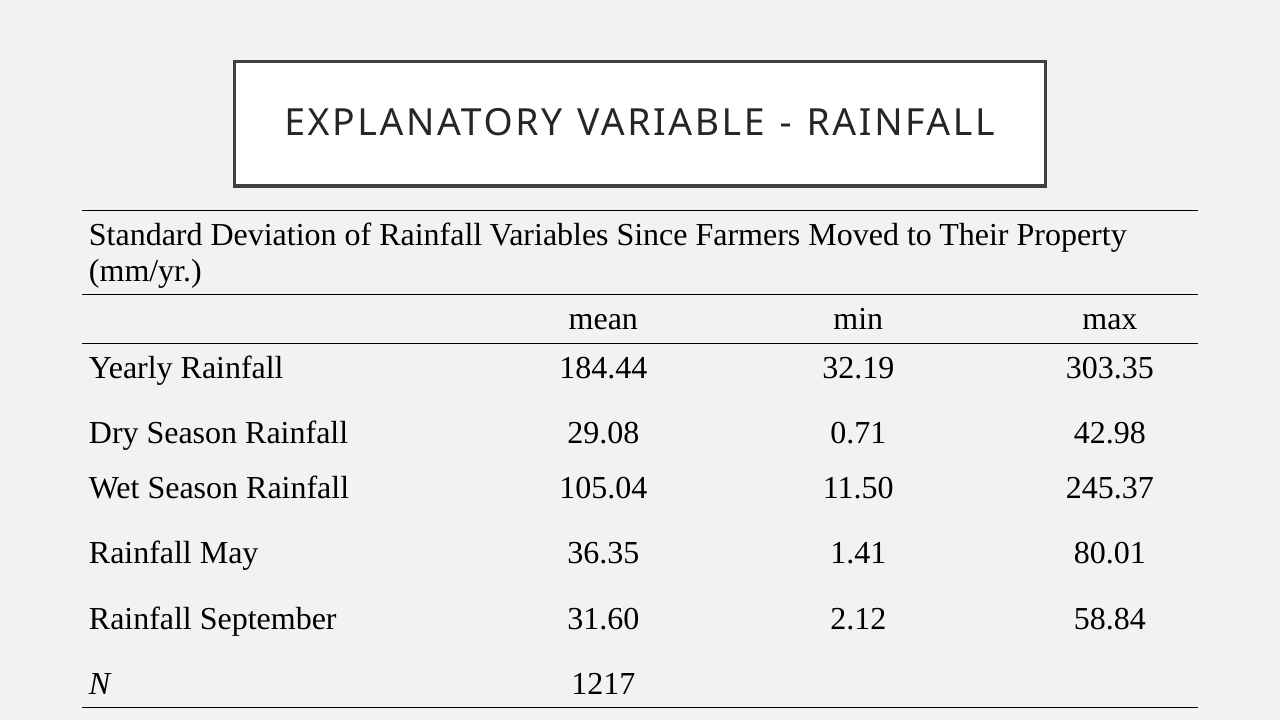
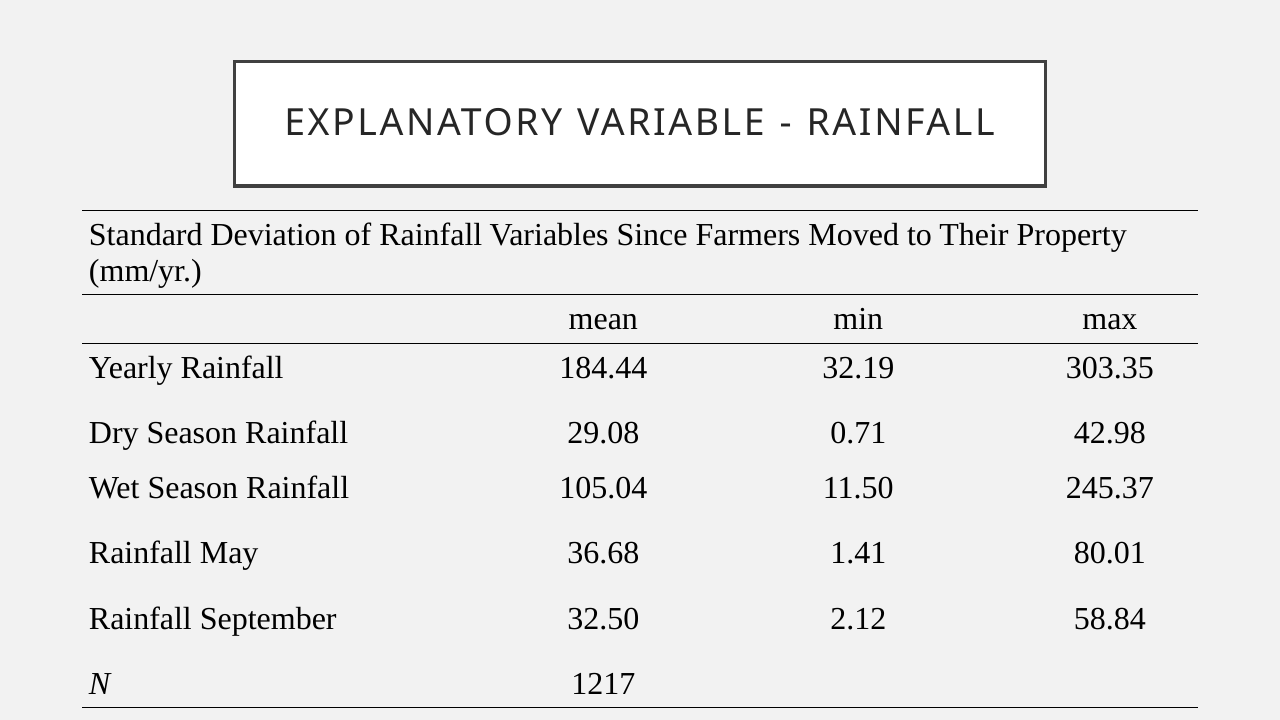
36.35: 36.35 -> 36.68
31.60: 31.60 -> 32.50
